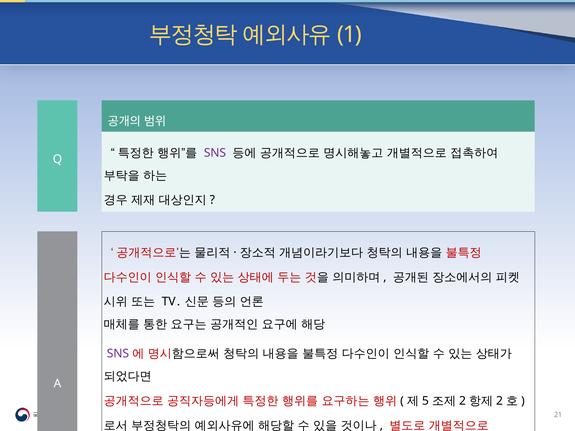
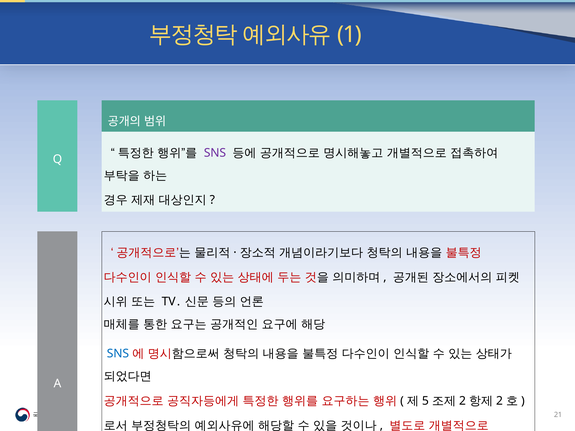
SNS at (118, 354) colour: purple -> blue
